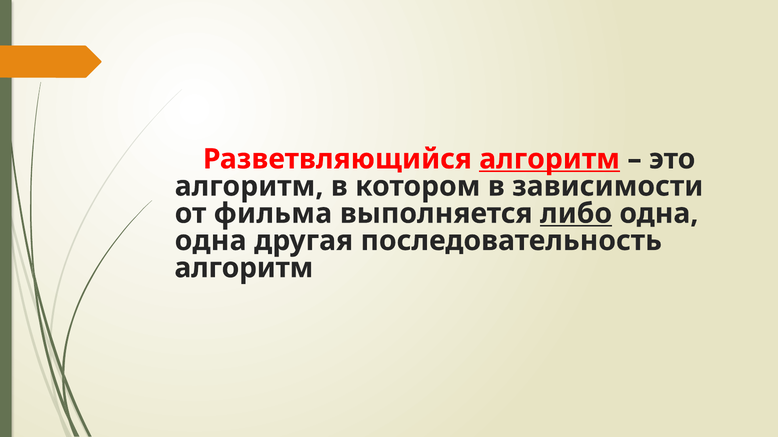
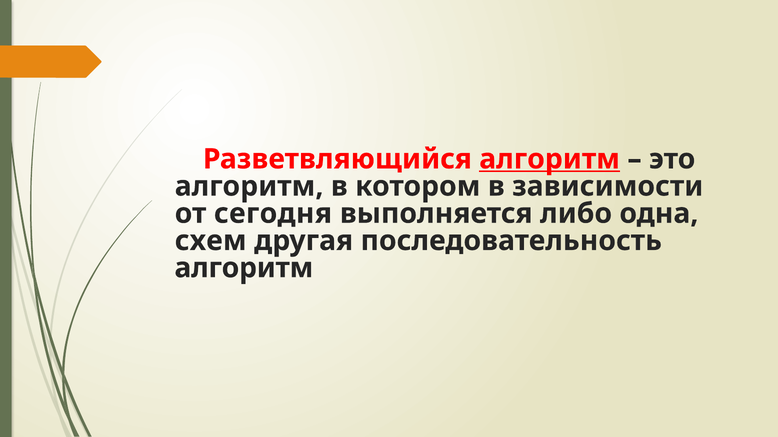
фильма: фильма -> сегодня
либо underline: present -> none
одна at (211, 241): одна -> схем
